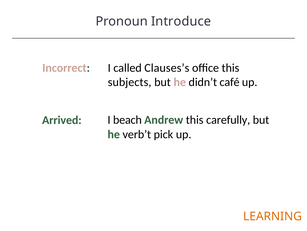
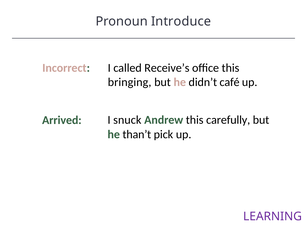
Clauses’s: Clauses’s -> Receive’s
subjects: subjects -> bringing
beach: beach -> snuck
verb’t: verb’t -> than’t
LEARNING colour: orange -> purple
